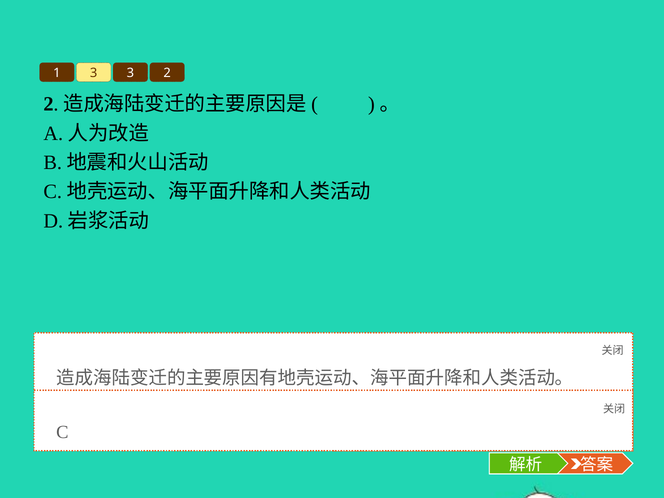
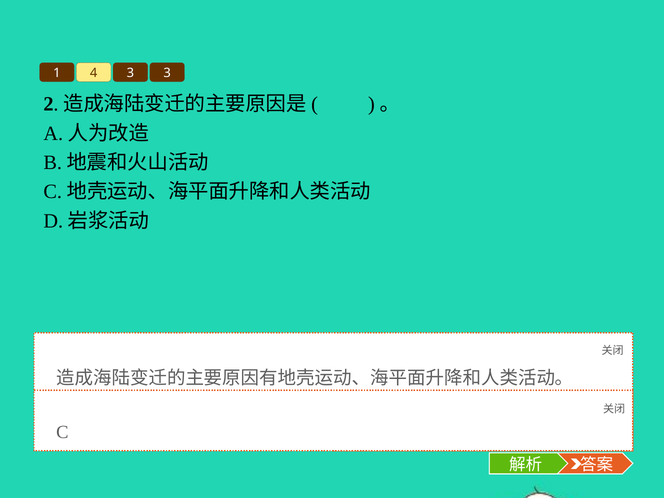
1 3: 3 -> 4
3 2: 2 -> 3
